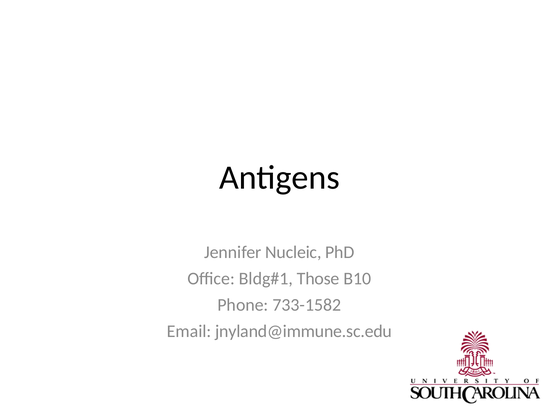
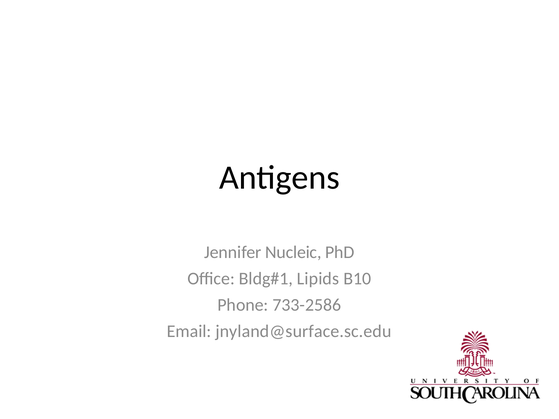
Those: Those -> Lipids
733-1582: 733-1582 -> 733-2586
jnyland@immune.sc.edu: jnyland@immune.sc.edu -> jnyland@surface.sc.edu
